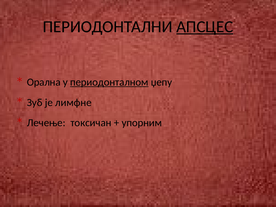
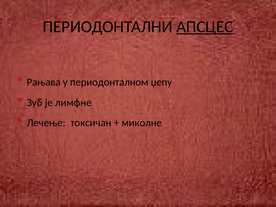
Орална: Орална -> Рањава
периодонталном underline: present -> none
упорним: упорним -> миколне
